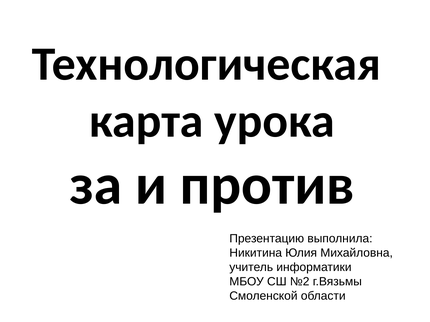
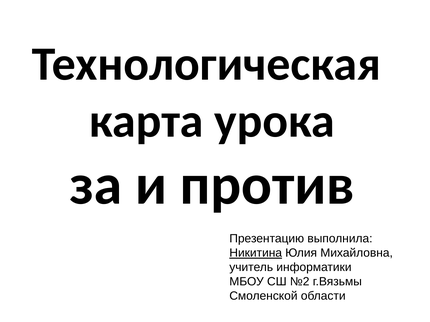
Никитина underline: none -> present
